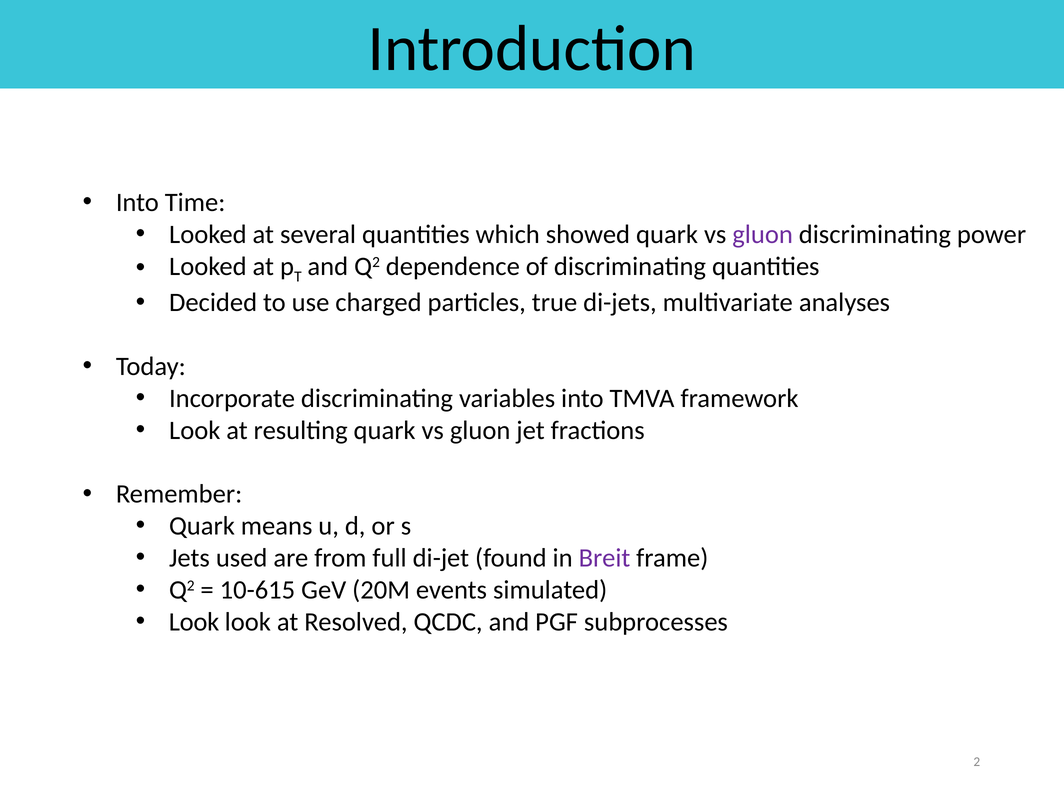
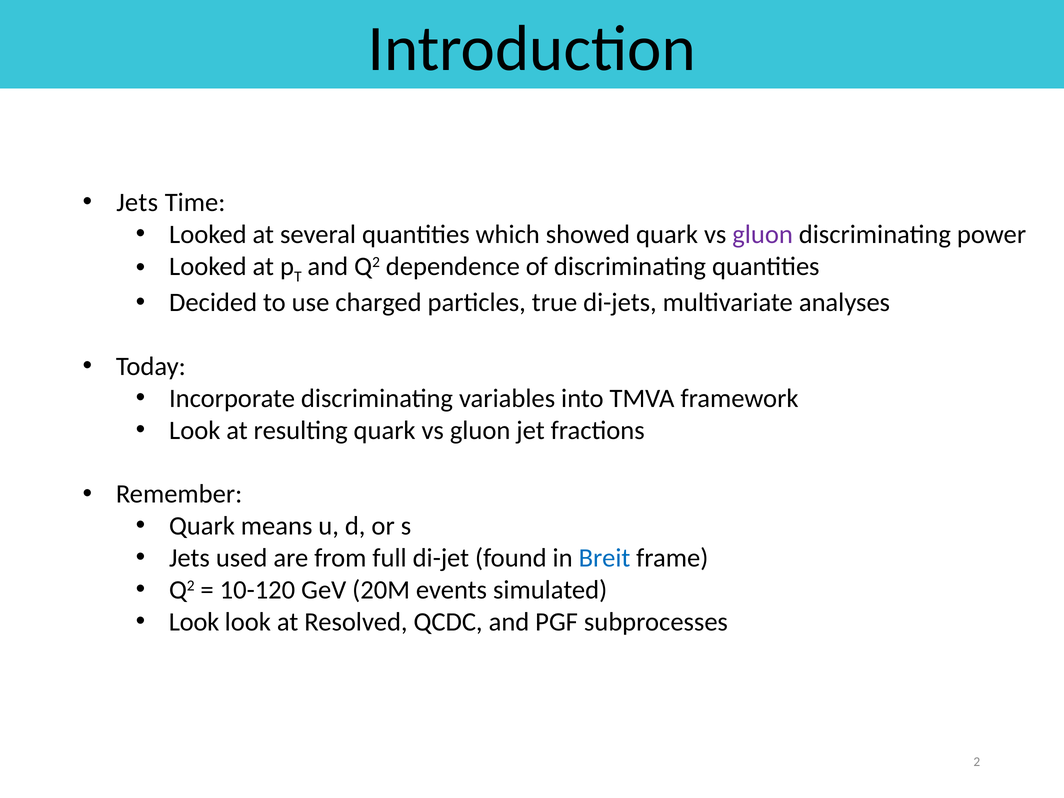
Into at (137, 203): Into -> Jets
Breit colour: purple -> blue
10-615: 10-615 -> 10-120
